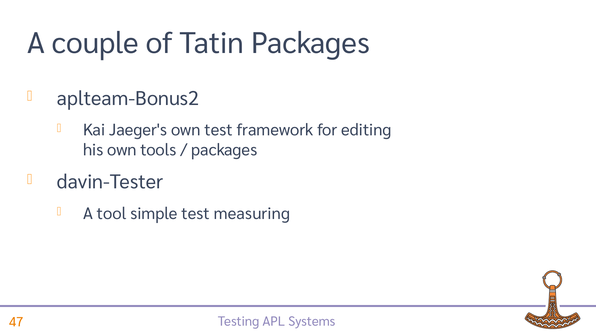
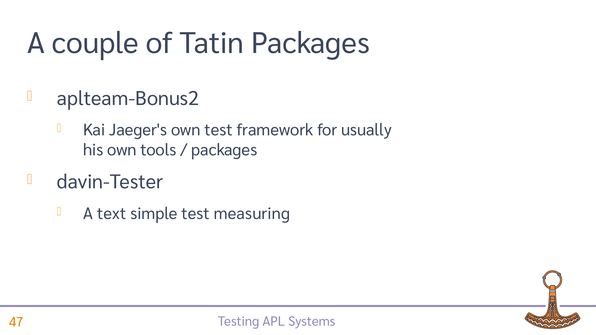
editing: editing -> usually
tool: tool -> text
